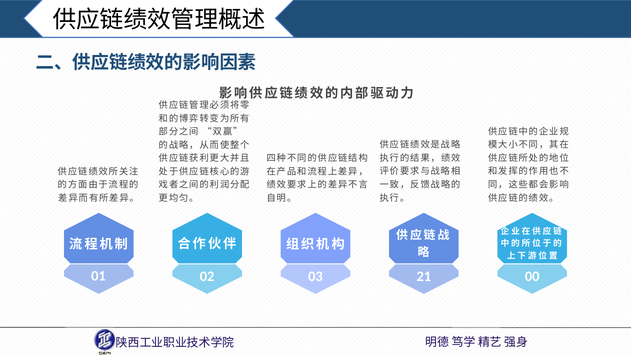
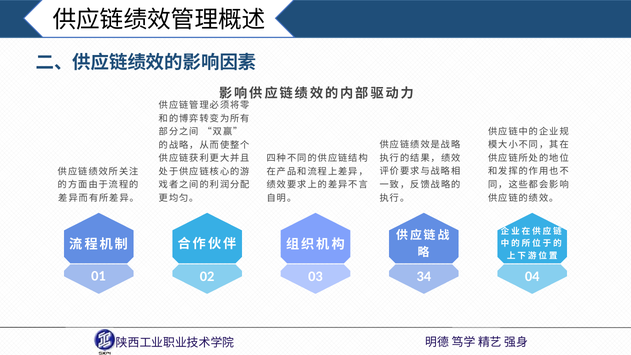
00: 00 -> 04
21: 21 -> 34
